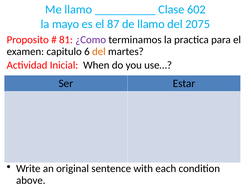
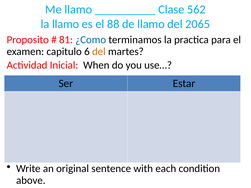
602: 602 -> 562
la mayo: mayo -> llamo
87: 87 -> 88
2075: 2075 -> 2065
¿Como colour: purple -> blue
